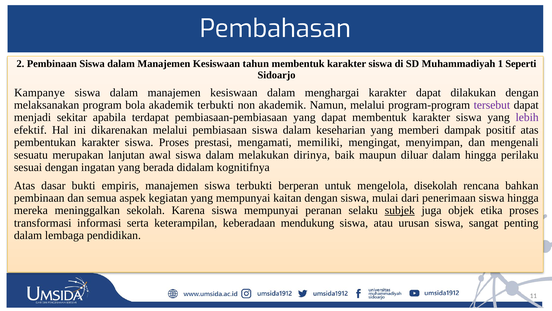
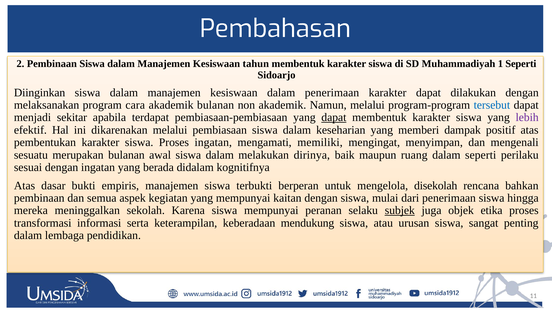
Kampanye: Kampanye -> Diinginkan
dalam menghargai: menghargai -> penerimaan
bola: bola -> cara
akademik terbukti: terbukti -> bulanan
tersebut colour: purple -> blue
dapat at (334, 117) underline: none -> present
Proses prestasi: prestasi -> ingatan
merupakan lanjutan: lanjutan -> bulanan
diluar: diluar -> ruang
dalam hingga: hingga -> seperti
